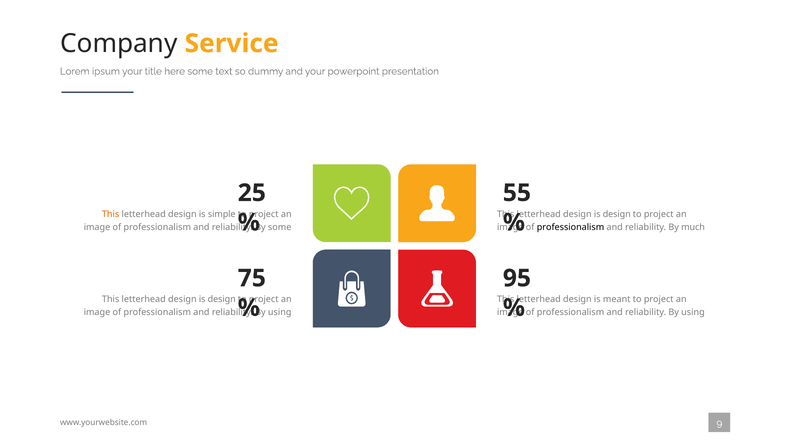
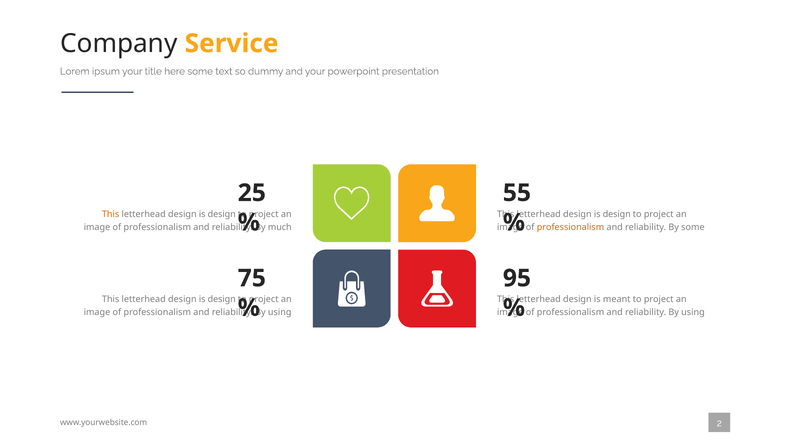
simple at (222, 214): simple -> design
some at (280, 227): some -> much
professionalism at (570, 227) colour: black -> orange
By much: much -> some
9: 9 -> 2
